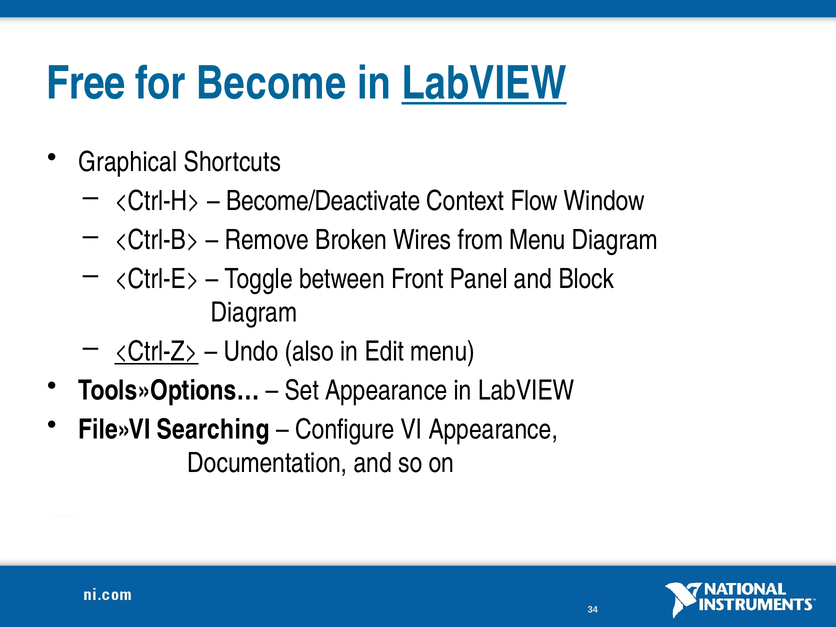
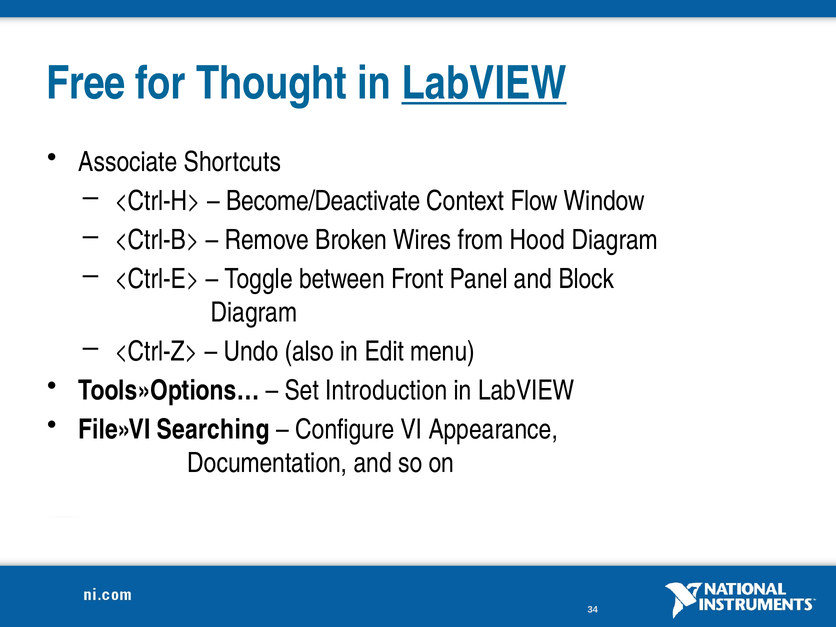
Become: Become -> Thought
Graphical: Graphical -> Associate
from Menu: Menu -> Hood
<Ctrl-Z> underline: present -> none
Set Appearance: Appearance -> Introduction
